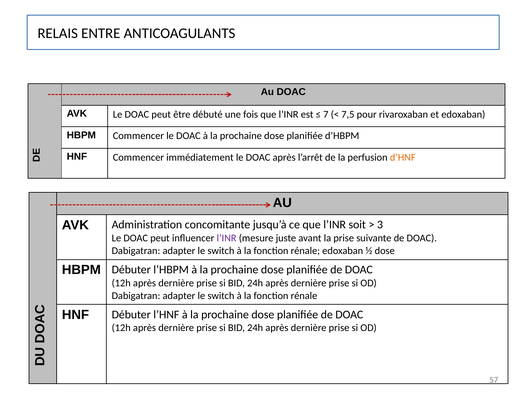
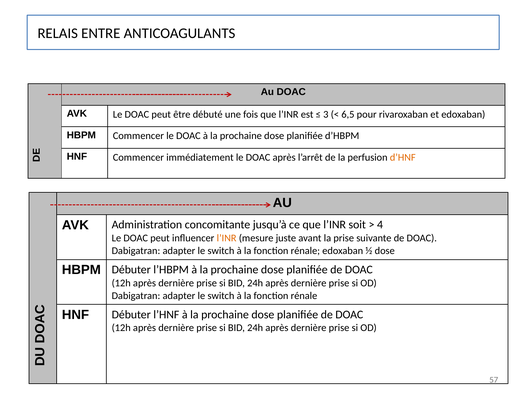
7: 7 -> 3
7,5: 7,5 -> 6,5
3: 3 -> 4
l’INR at (227, 238) colour: purple -> orange
